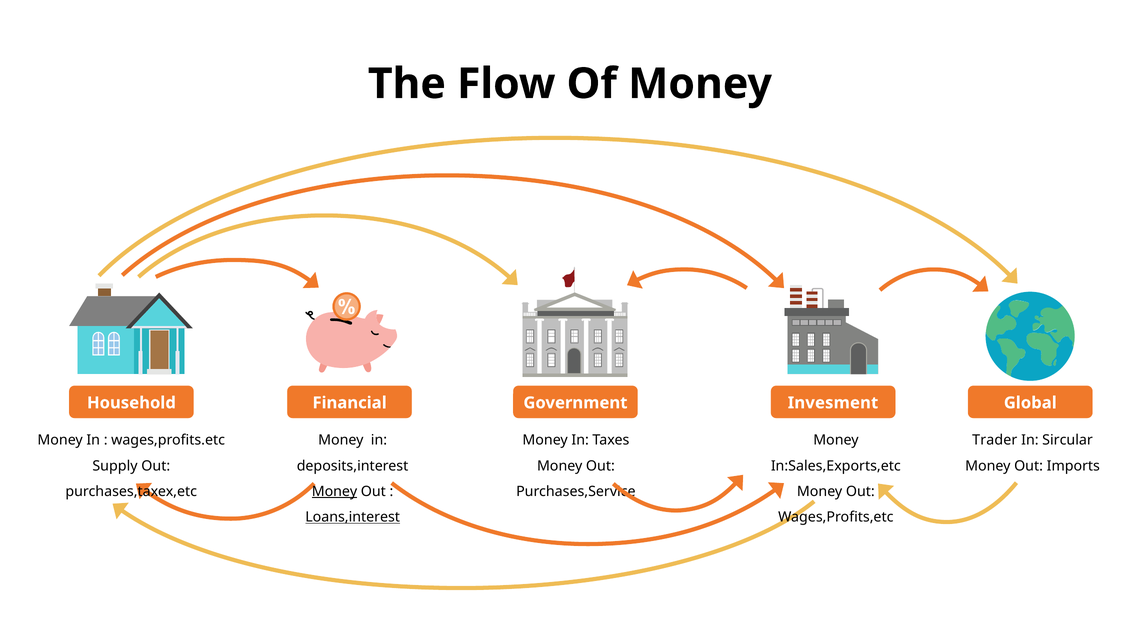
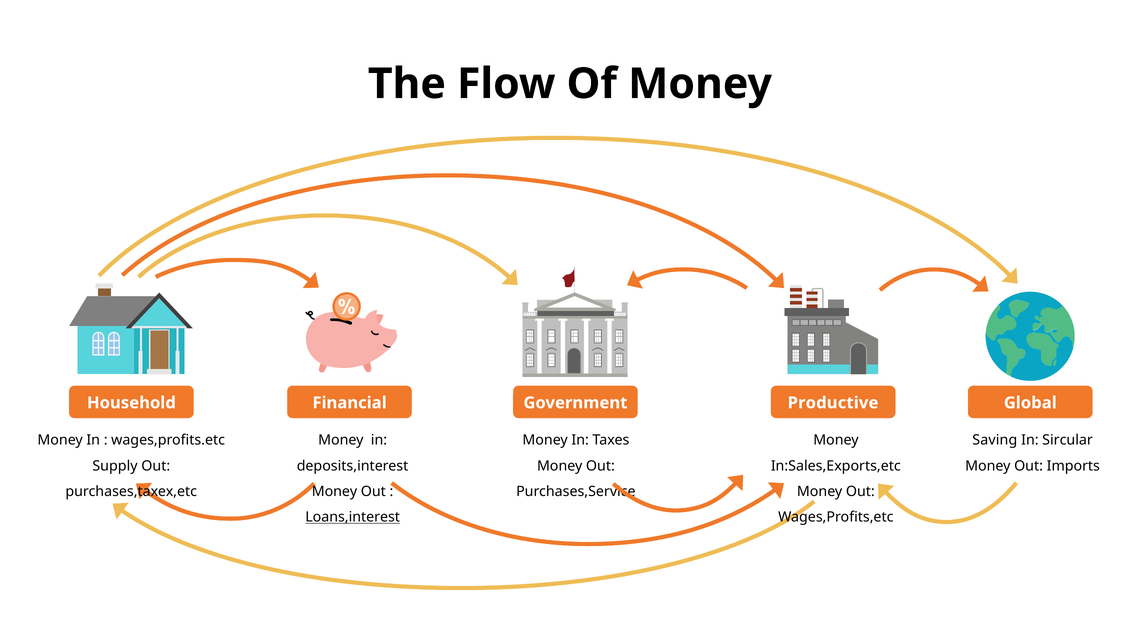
Invesment: Invesment -> Productive
Trader: Trader -> Saving
Money at (334, 492) underline: present -> none
